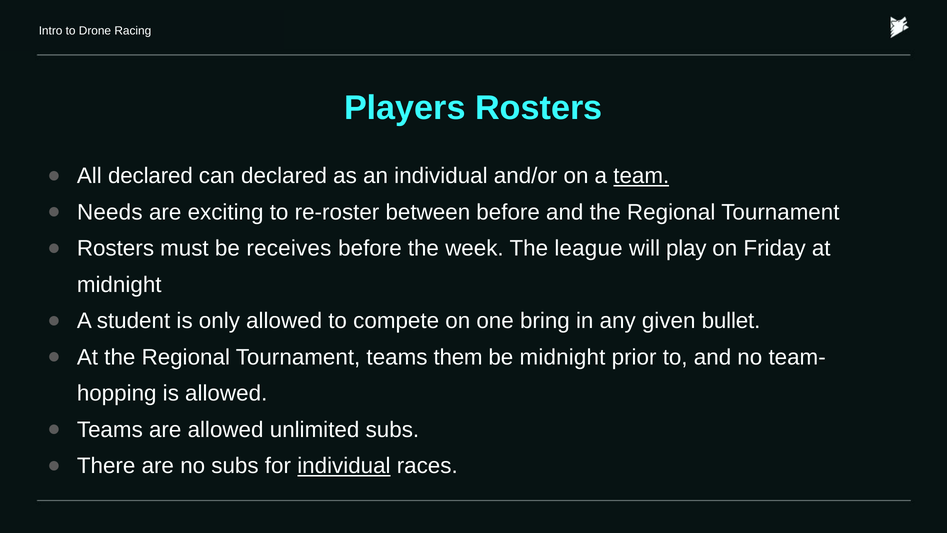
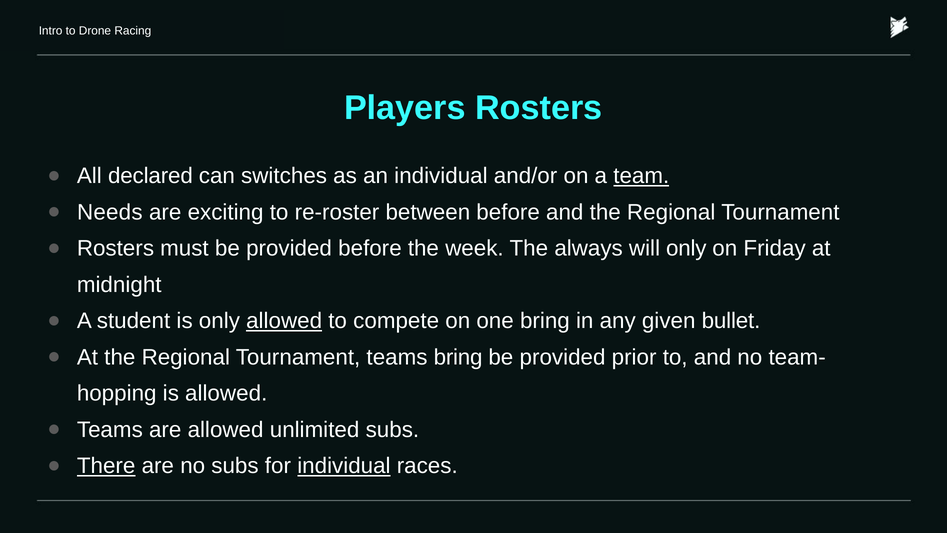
can declared: declared -> switches
must be receives: receives -> provided
league: league -> always
will play: play -> only
allowed at (284, 321) underline: none -> present
teams them: them -> bring
midnight at (562, 357): midnight -> provided
There underline: none -> present
